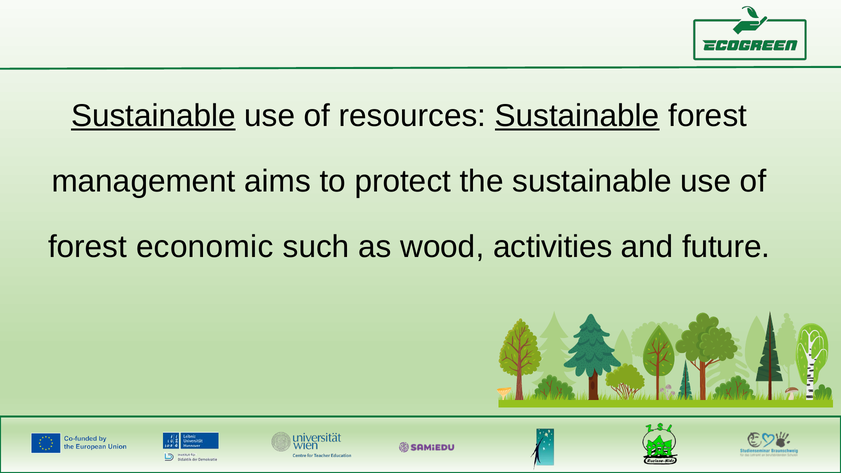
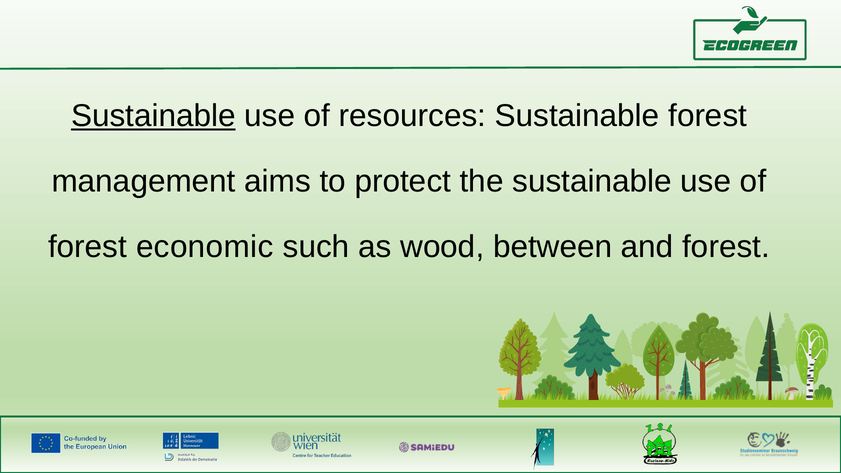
Sustainable at (577, 116) underline: present -> none
activities: activities -> between
and future: future -> forest
